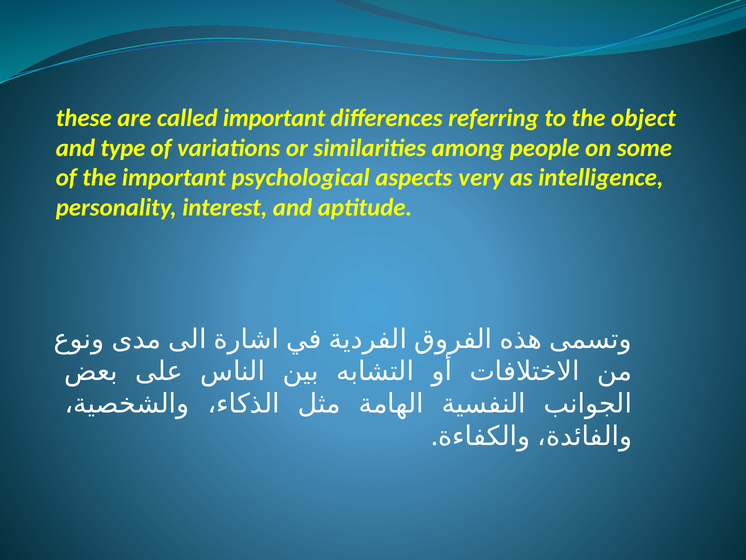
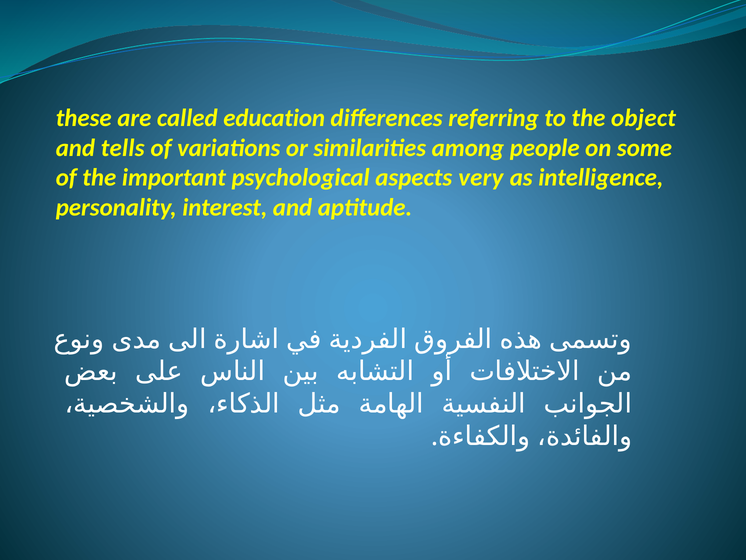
called important: important -> education
type: type -> tells
